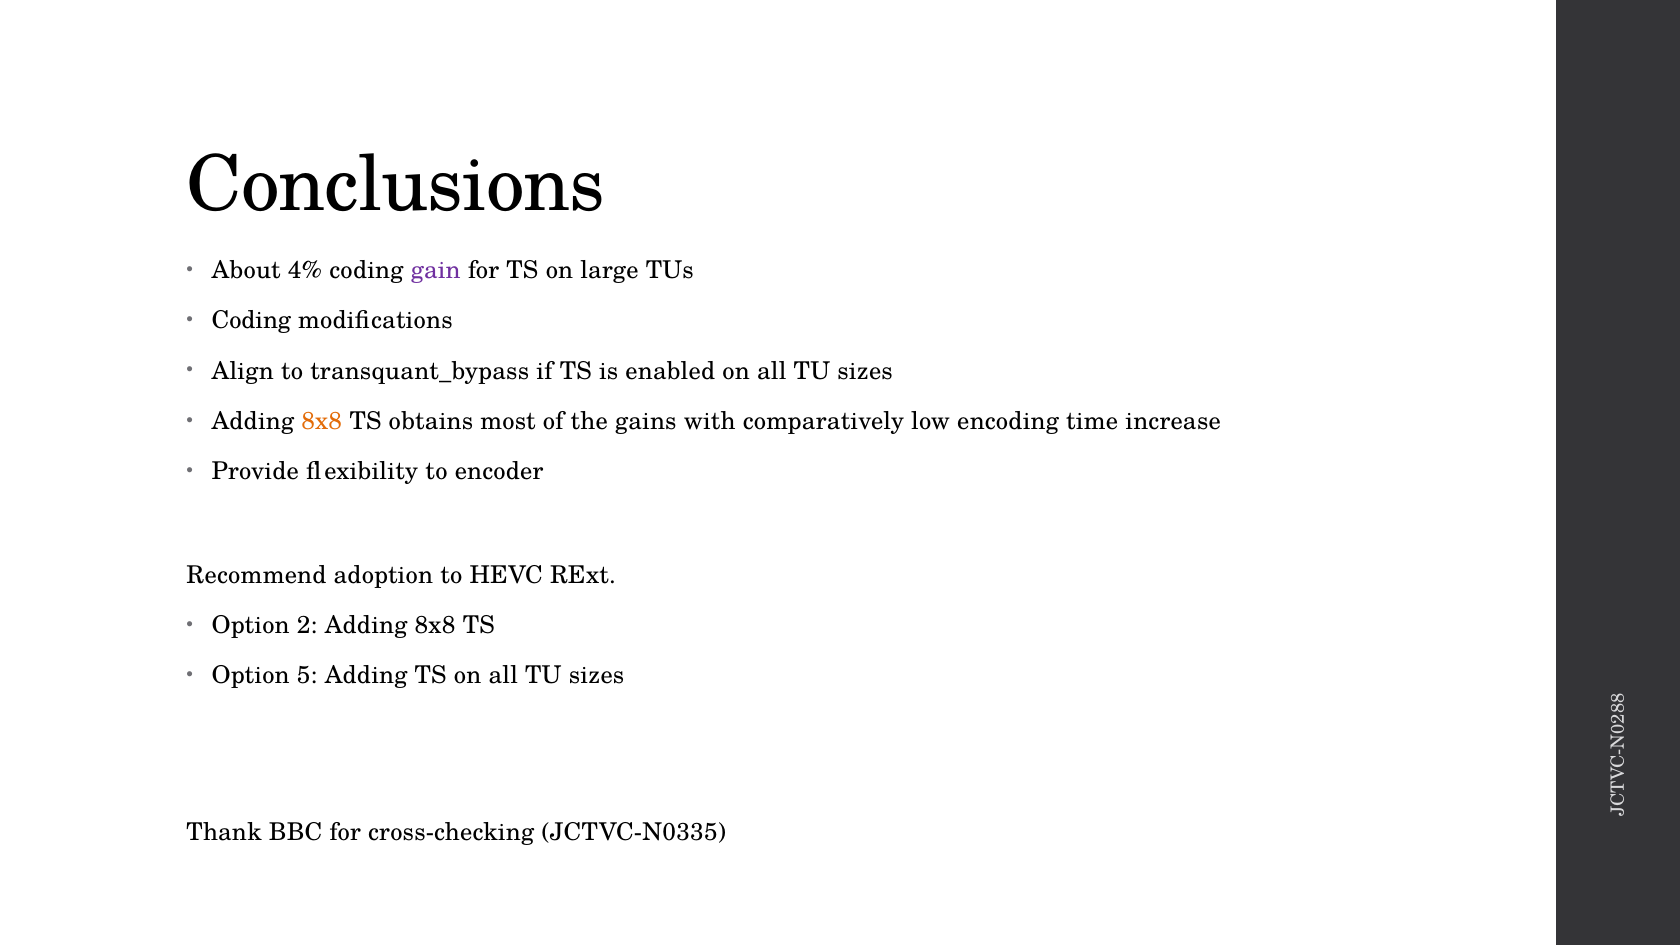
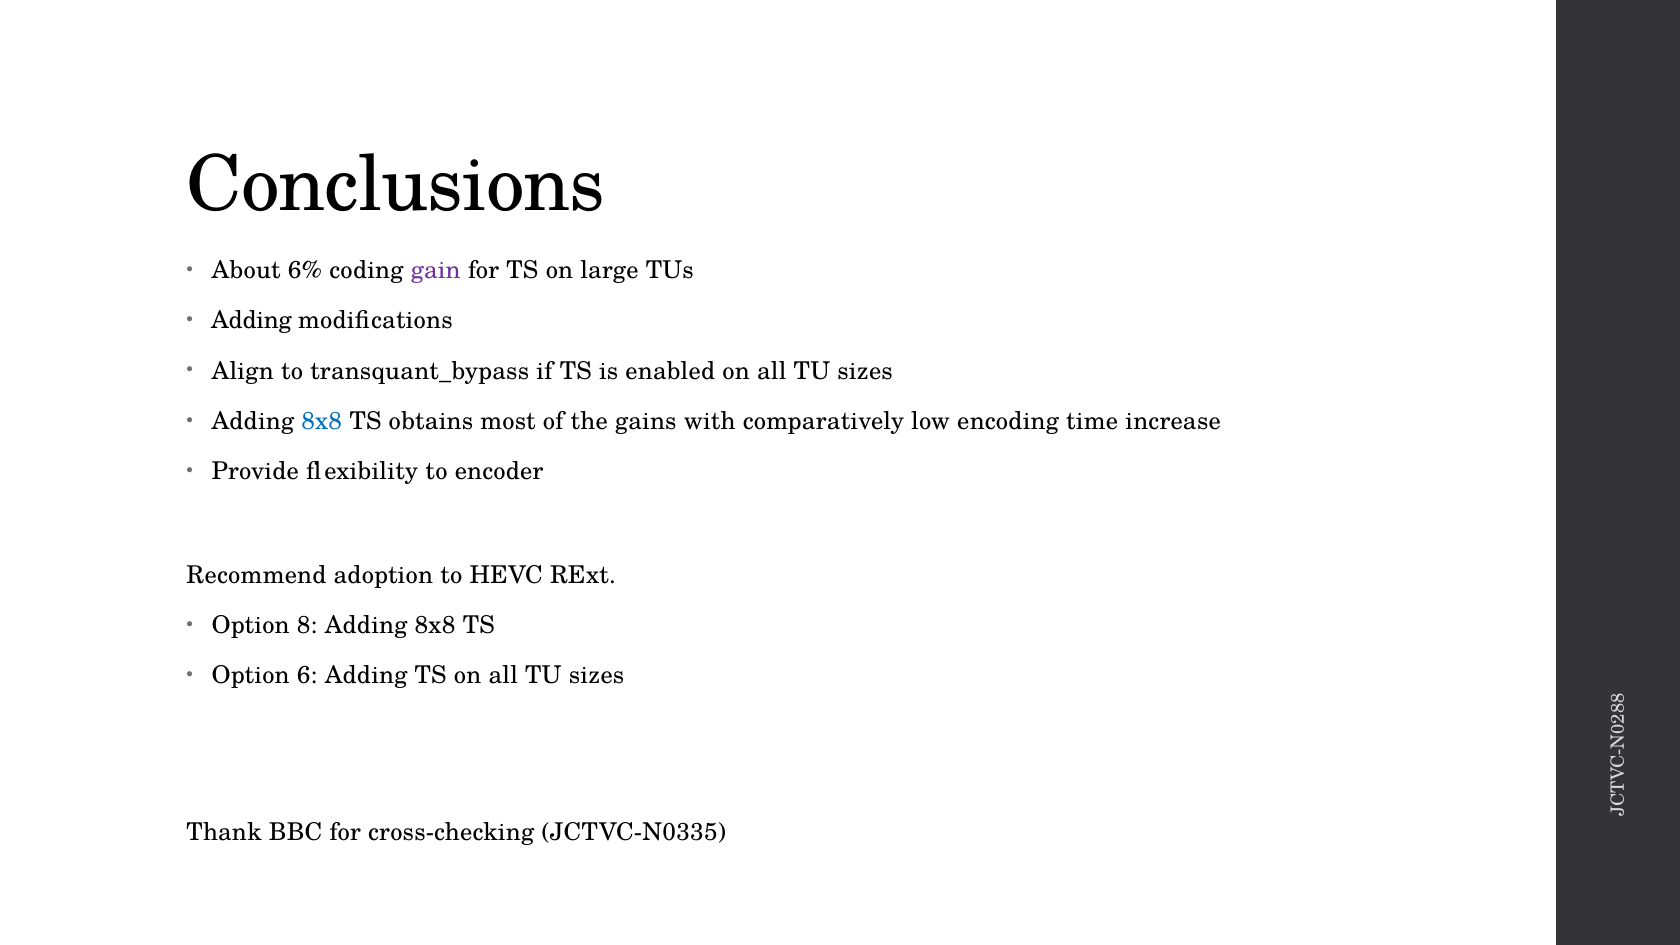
4%: 4% -> 6%
Coding at (251, 321): Coding -> Adding
8x8 at (322, 421) colour: orange -> blue
Option 2: 2 -> 8
5: 5 -> 6
